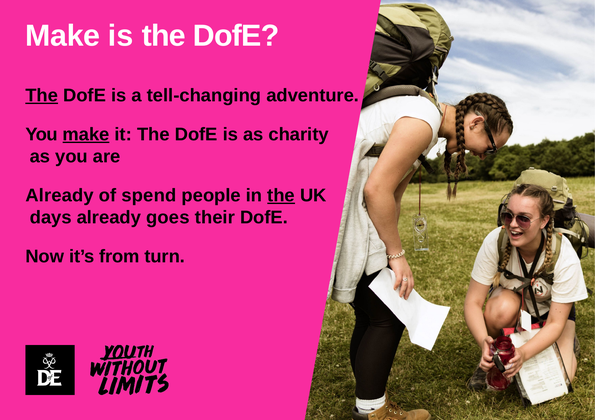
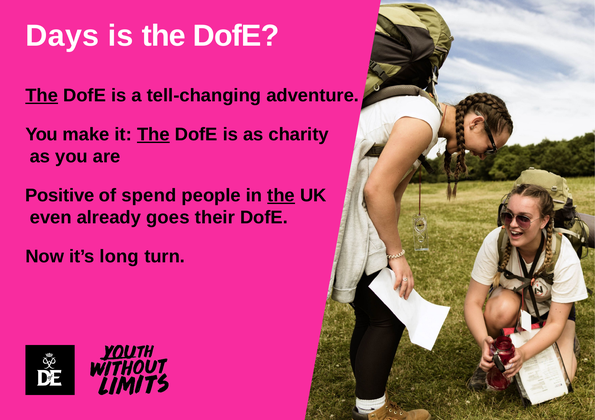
Make at (63, 36): Make -> Days
make at (86, 135) underline: present -> none
The at (153, 135) underline: none -> present
Already at (60, 196): Already -> Positive
days: days -> even
from: from -> long
